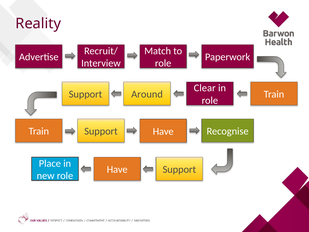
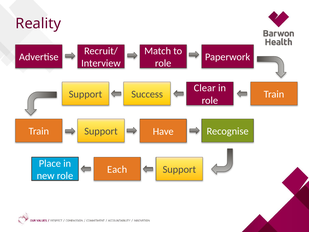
Around: Around -> Success
Have at (117, 169): Have -> Each
